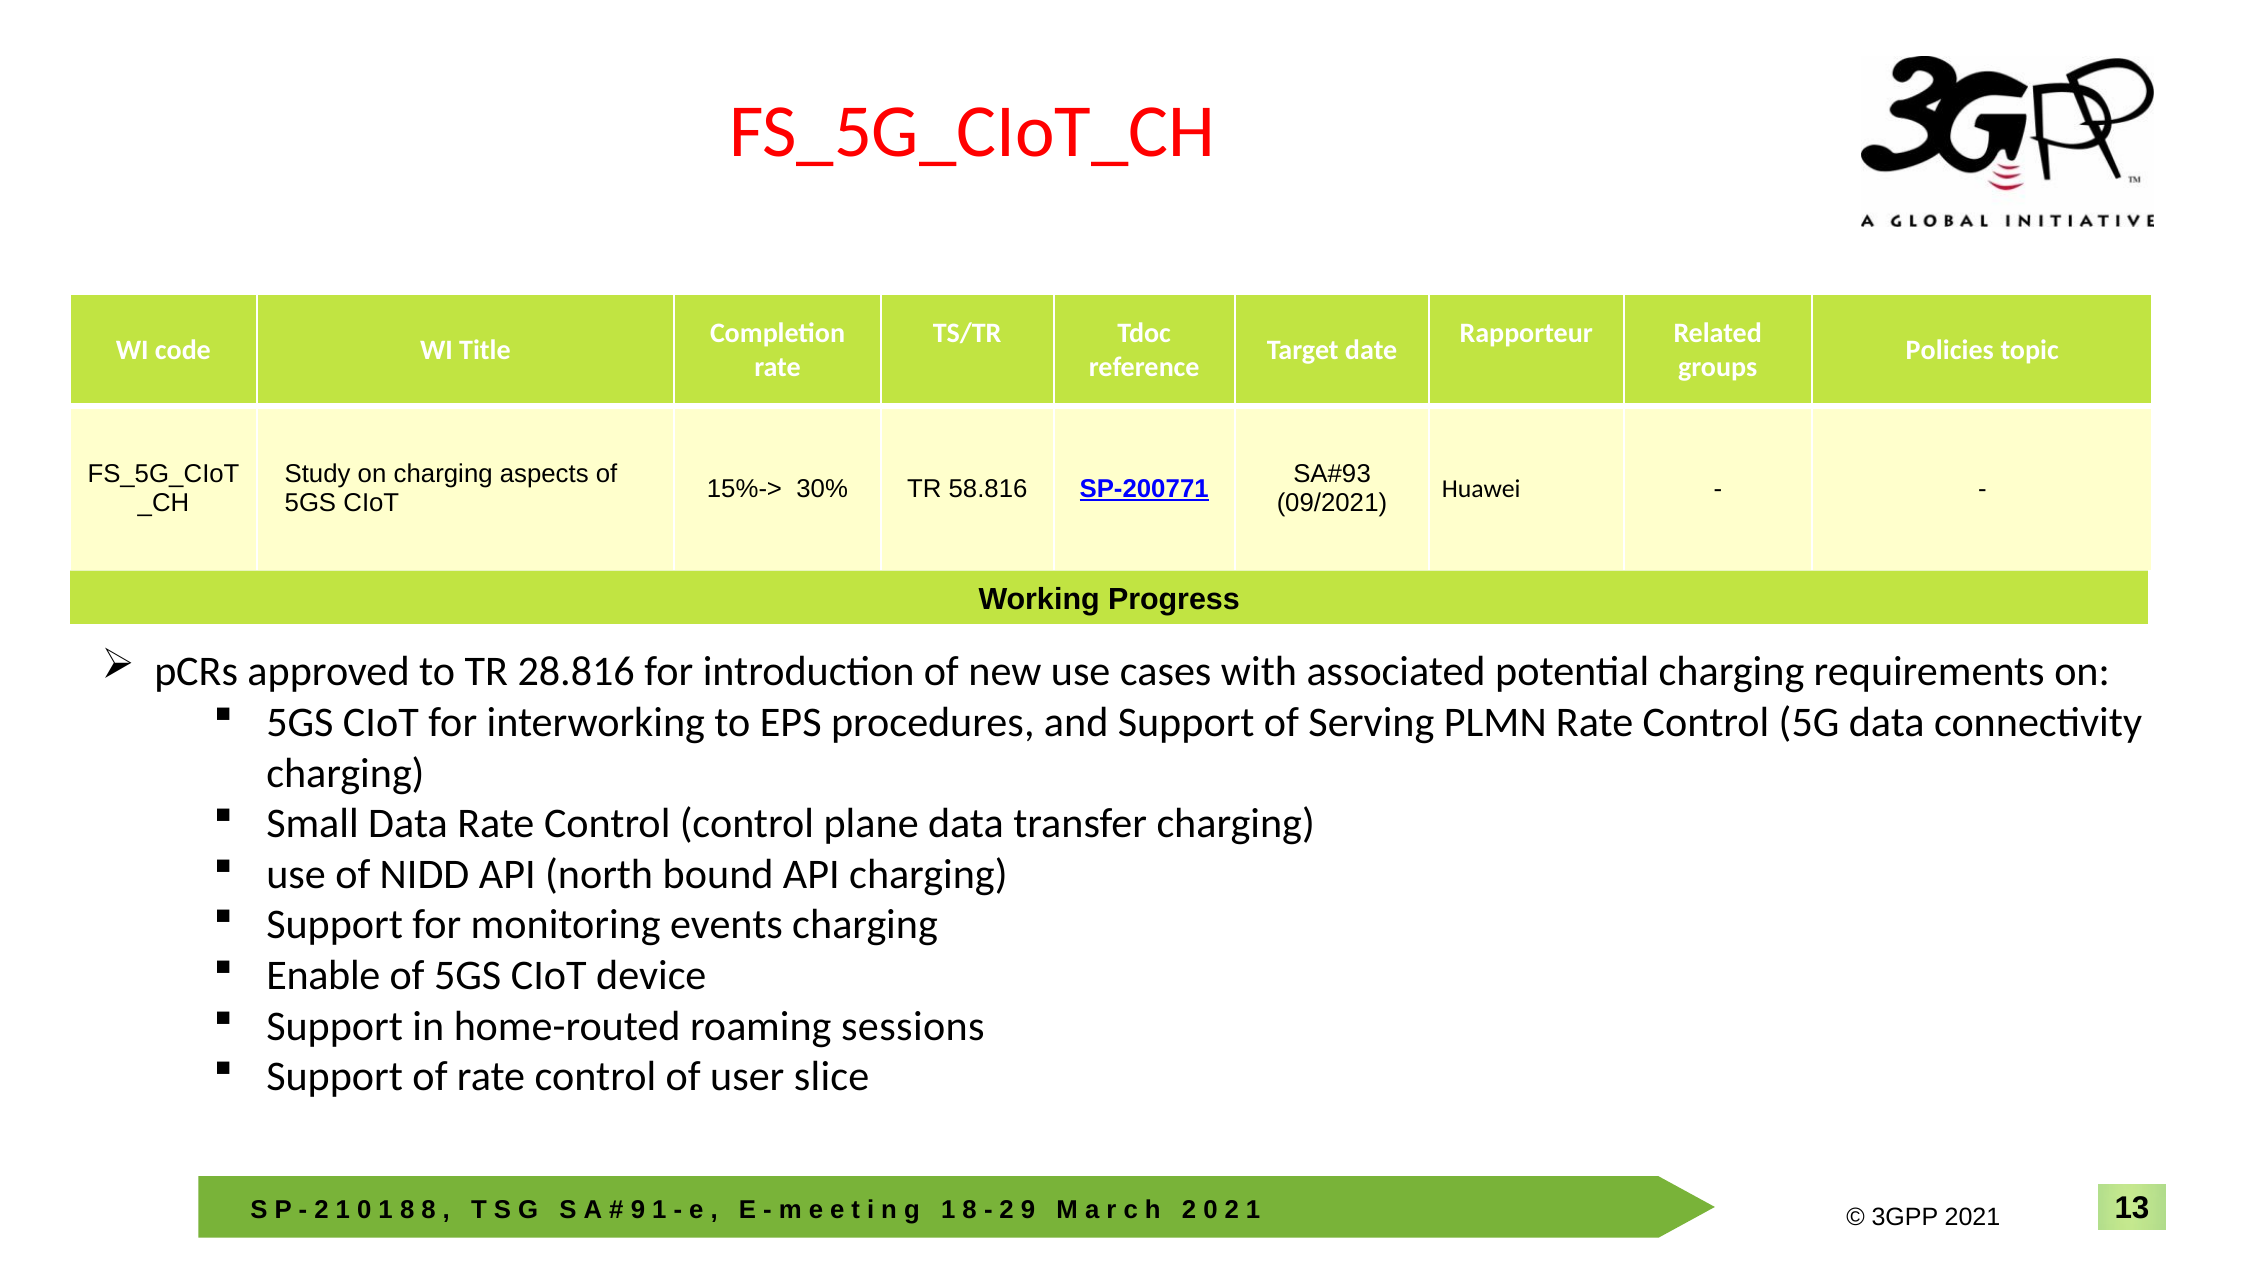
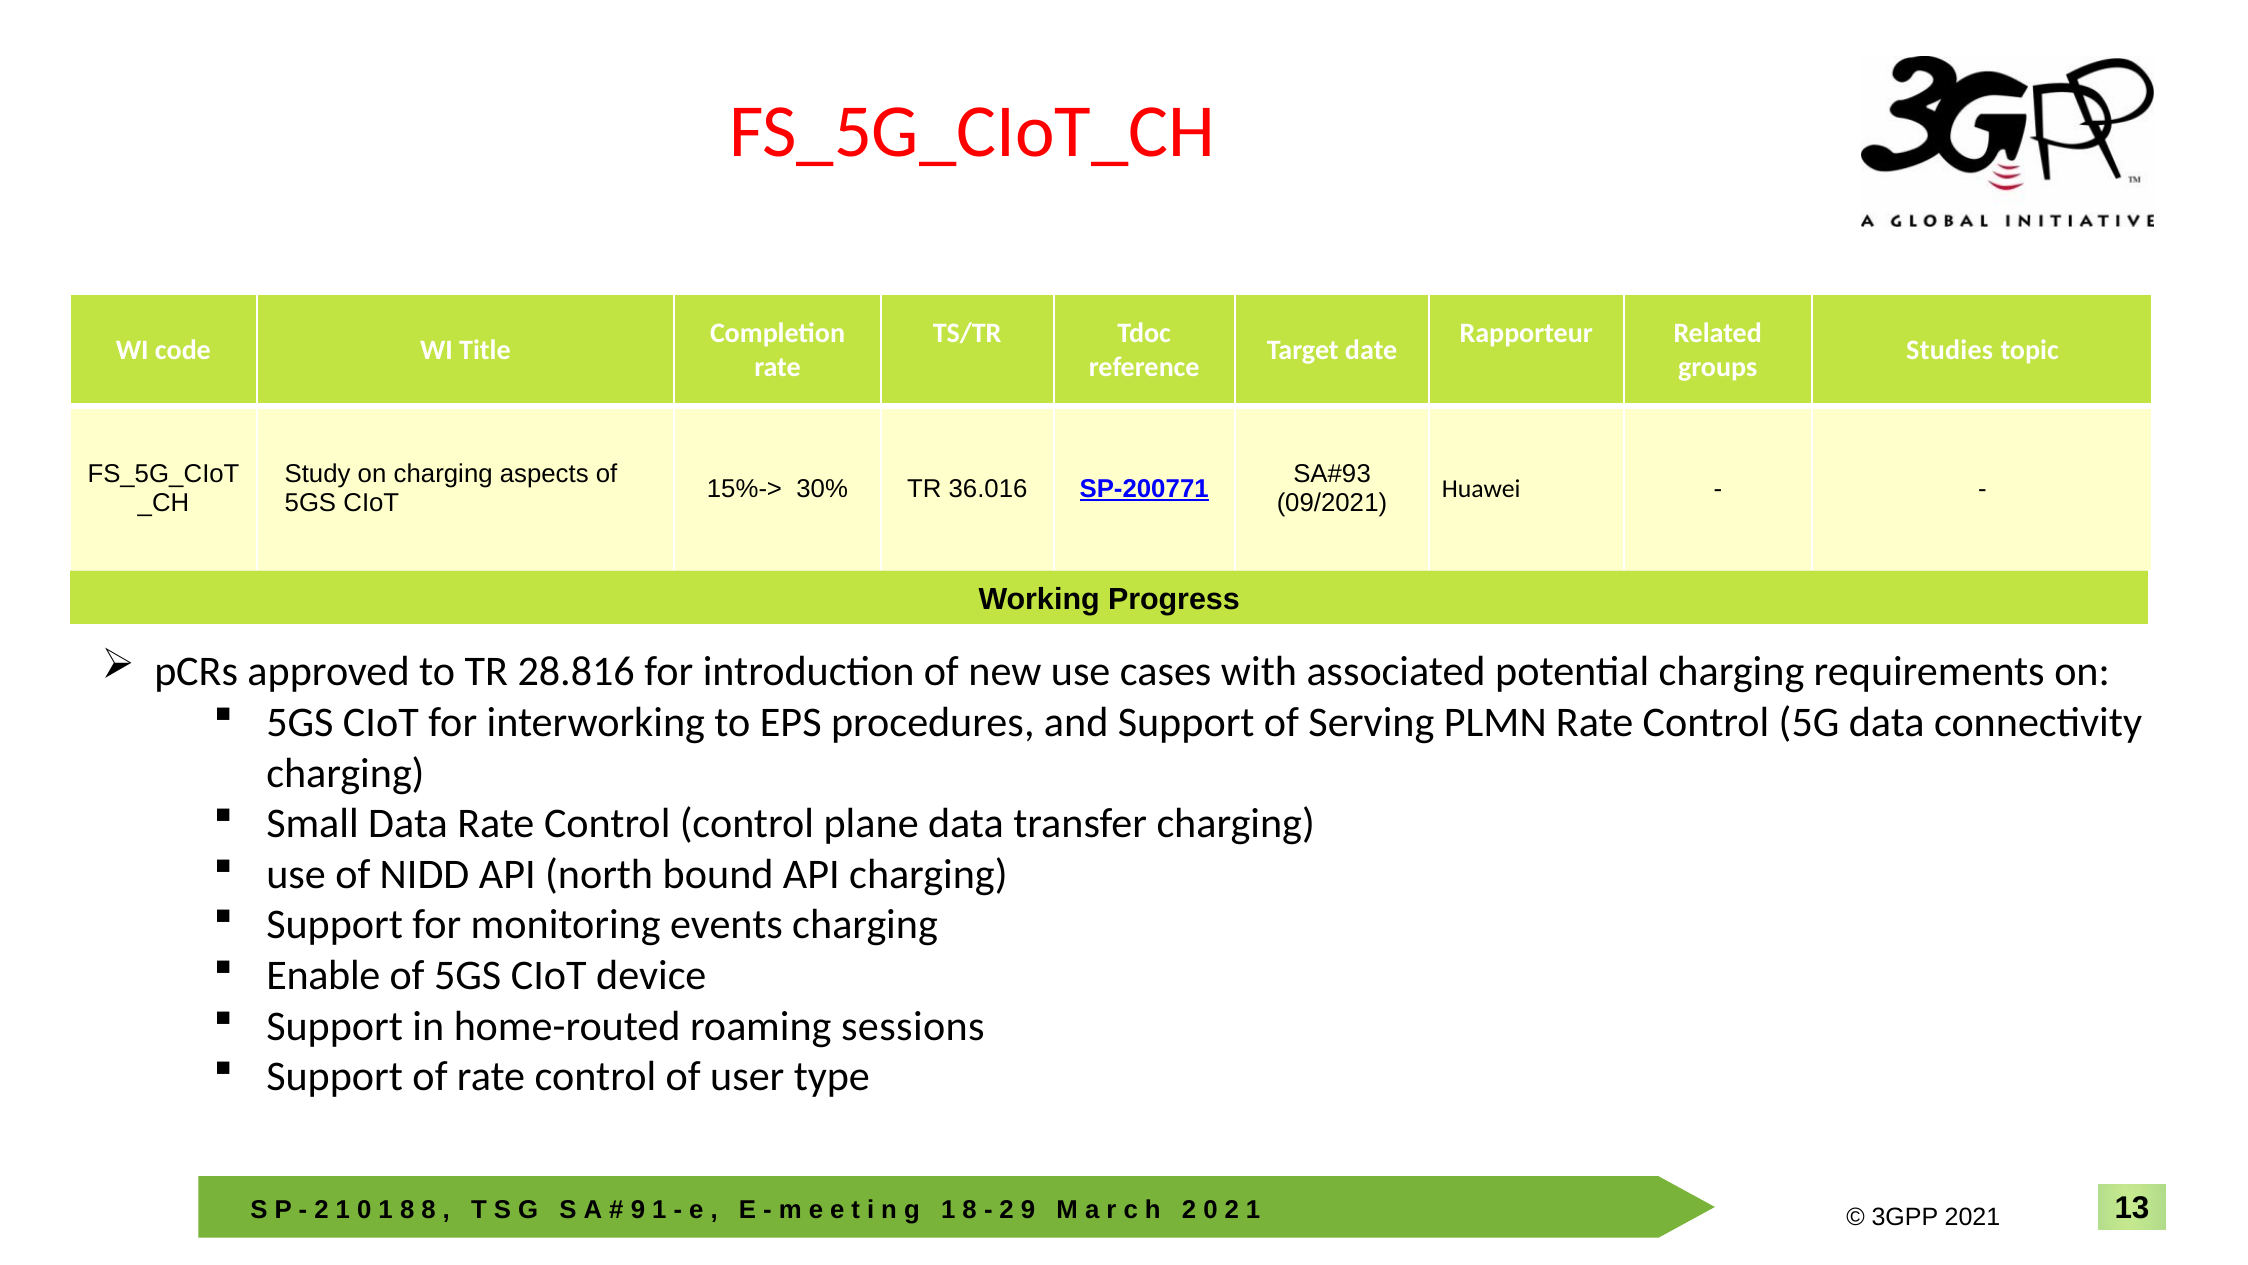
Policies: Policies -> Studies
58.816: 58.816 -> 36.016
slice: slice -> type
